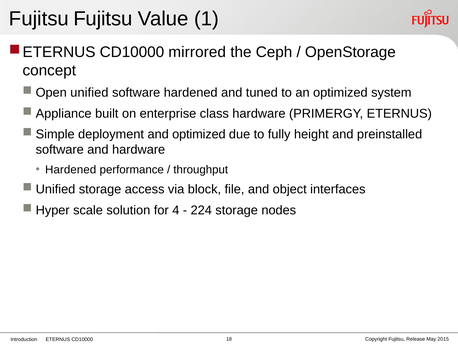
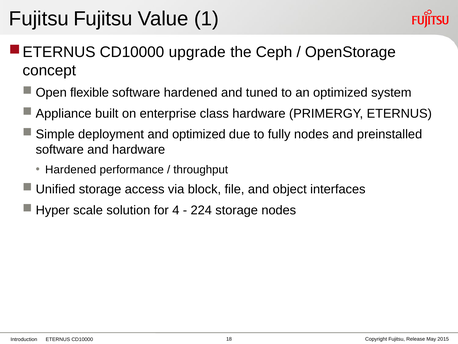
mirrored: mirrored -> upgrade
Open unified: unified -> flexible
fully height: height -> nodes
